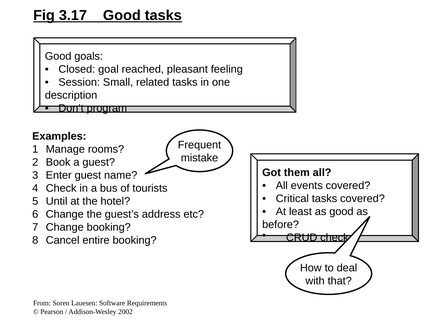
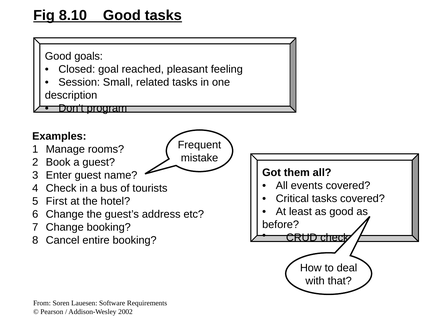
3.17: 3.17 -> 8.10
Until: Until -> First
